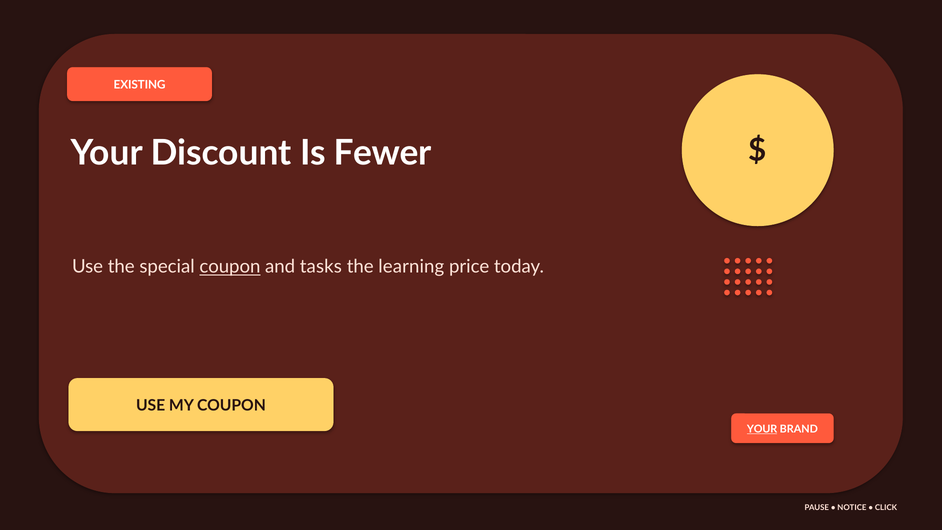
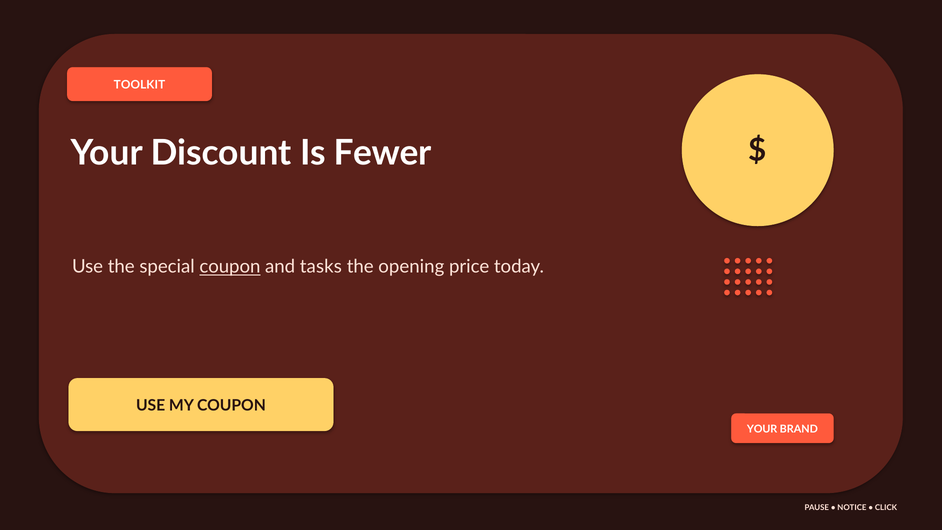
EXISTING: EXISTING -> TOOLKIT
learning: learning -> opening
YOUR at (762, 429) underline: present -> none
